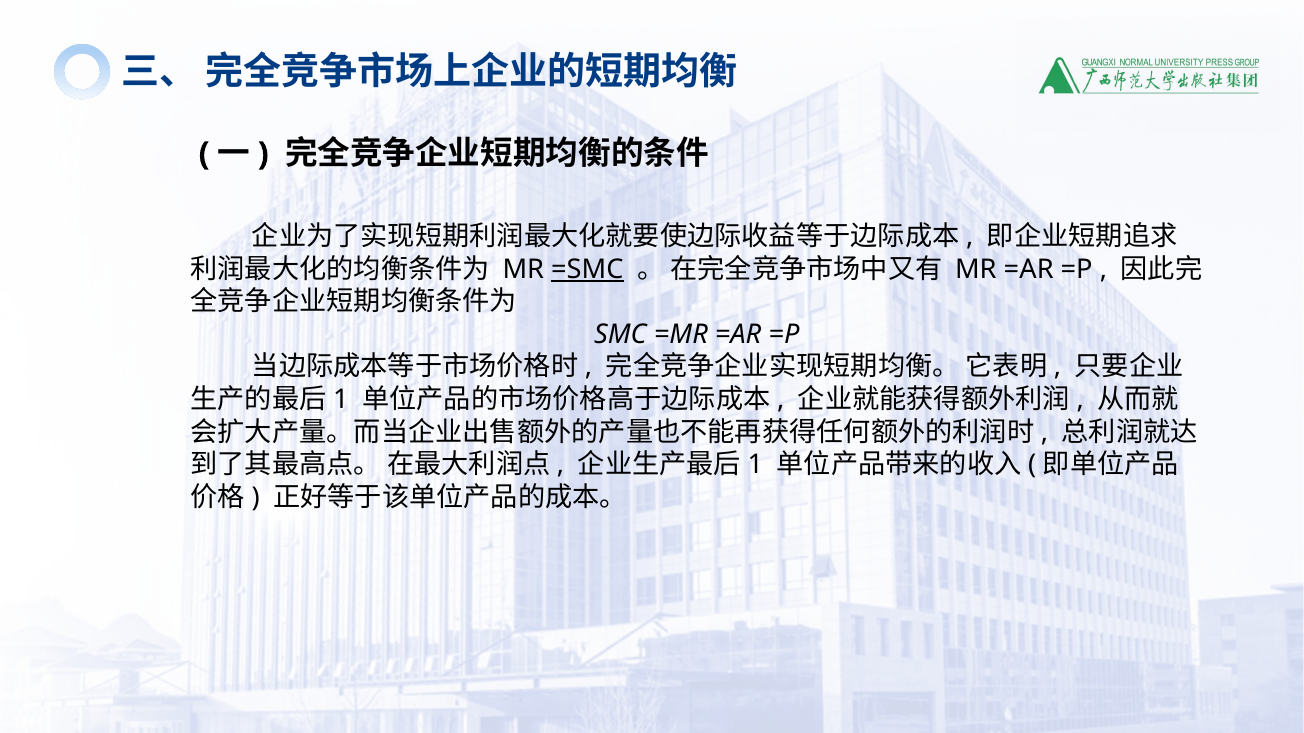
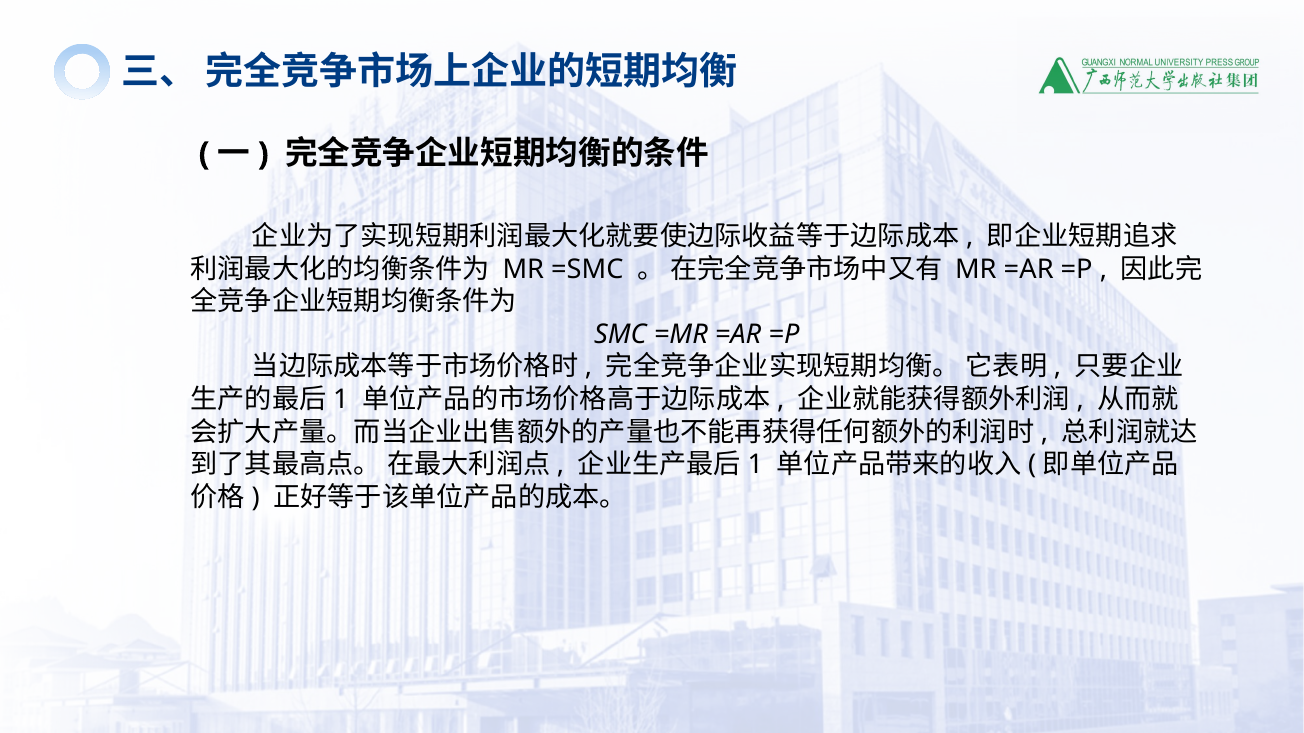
=SMC underline: present -> none
